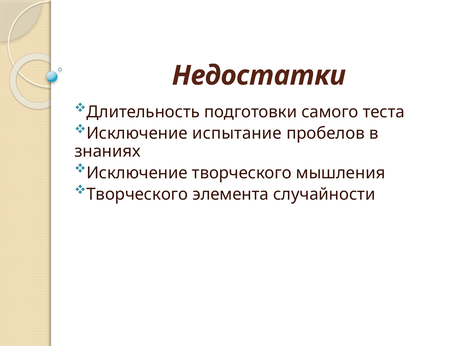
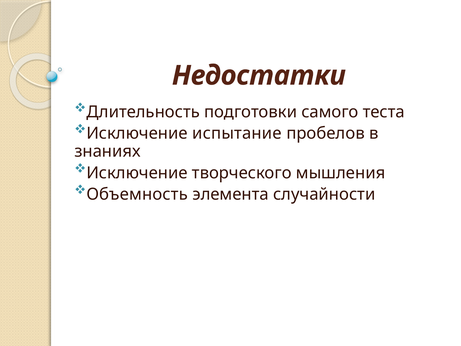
Творческого at (137, 194): Творческого -> Объемность
